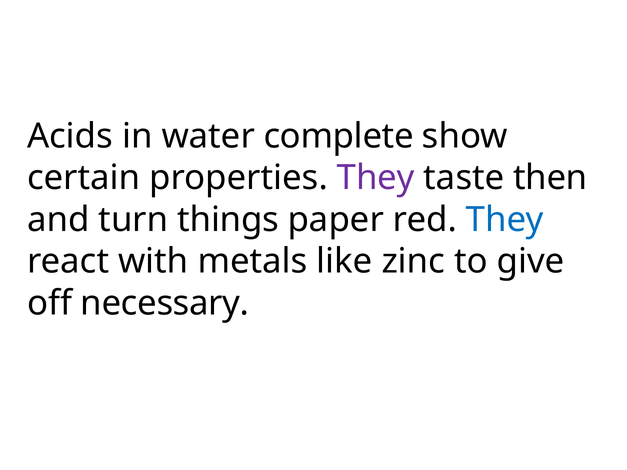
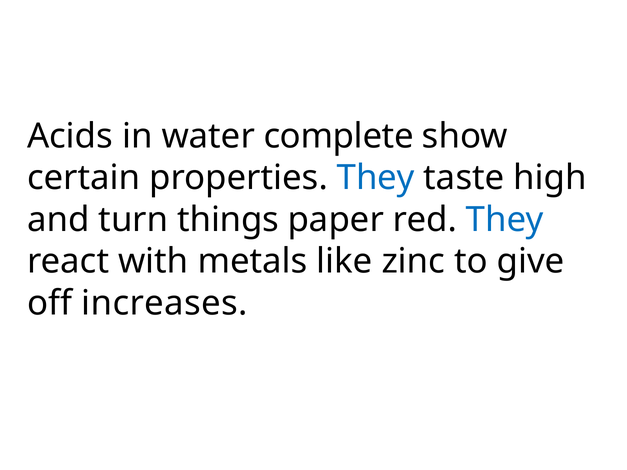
They at (376, 178) colour: purple -> blue
then: then -> high
necessary: necessary -> increases
